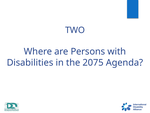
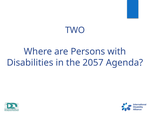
2075: 2075 -> 2057
